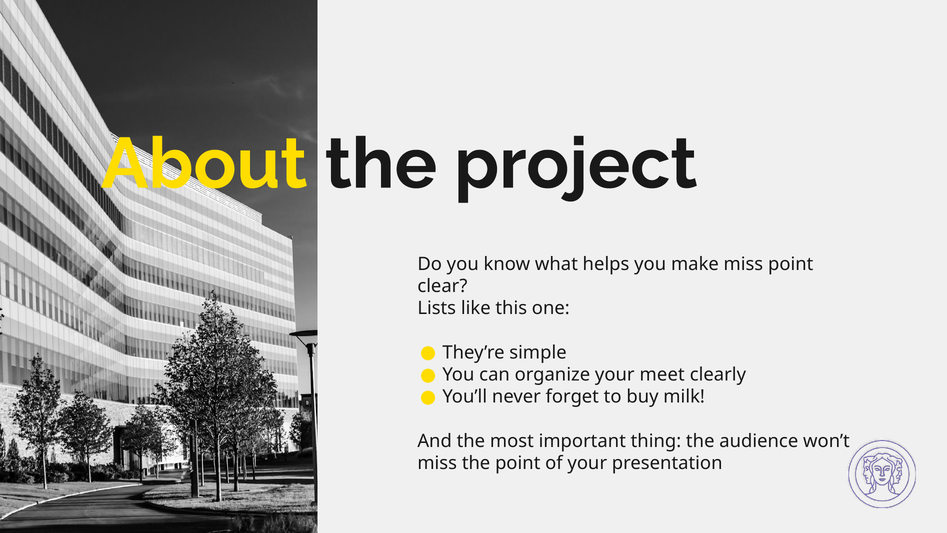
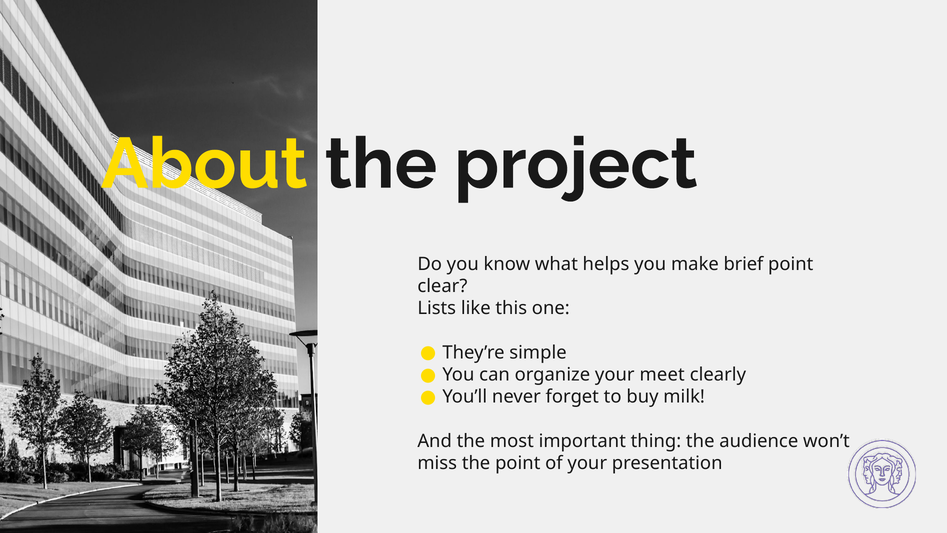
make miss: miss -> brief
